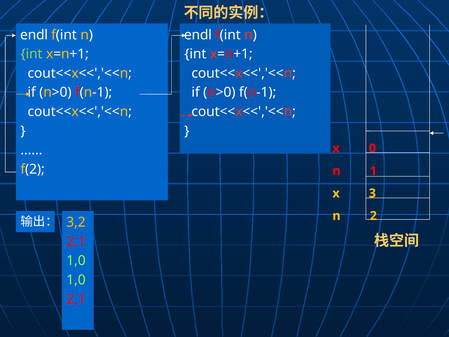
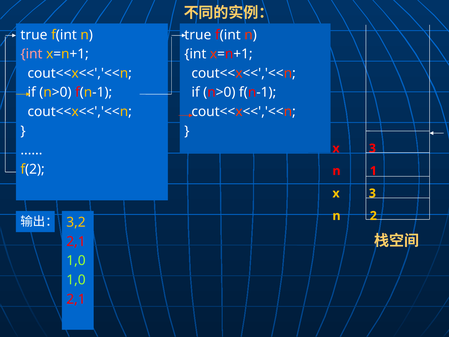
endl at (34, 35): endl -> true
endl at (198, 35): endl -> true
int at (31, 54) colour: light green -> pink
0 at (372, 148): 0 -> 3
